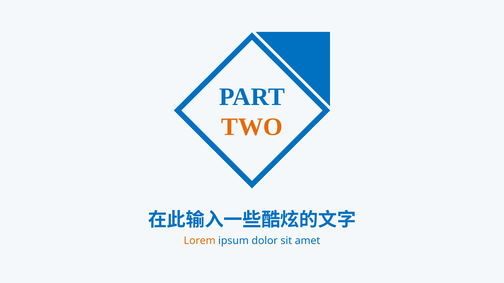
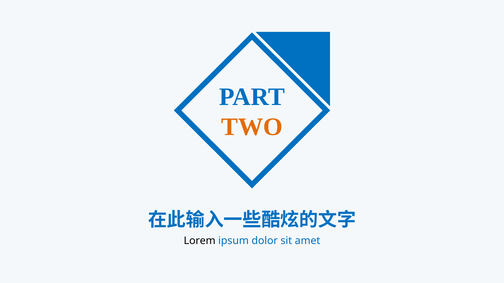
Lorem colour: orange -> black
